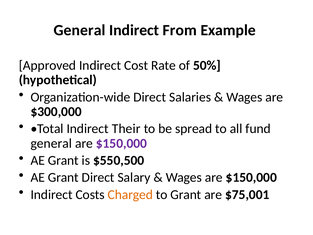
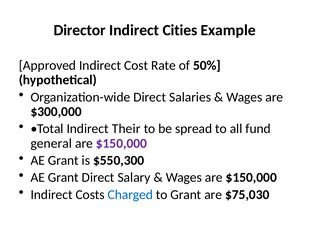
General at (80, 30): General -> Director
From: From -> Cities
$550,500: $550,500 -> $550,300
Charged colour: orange -> blue
$75,001: $75,001 -> $75,030
